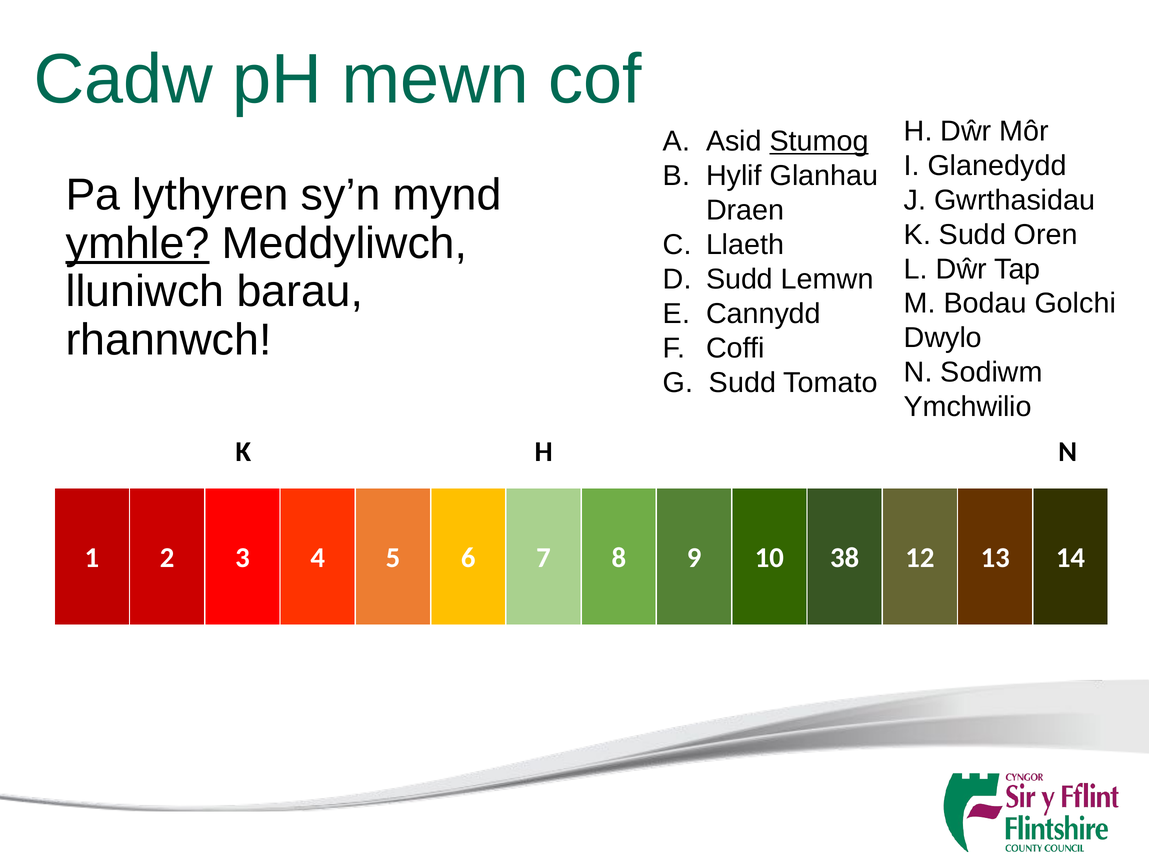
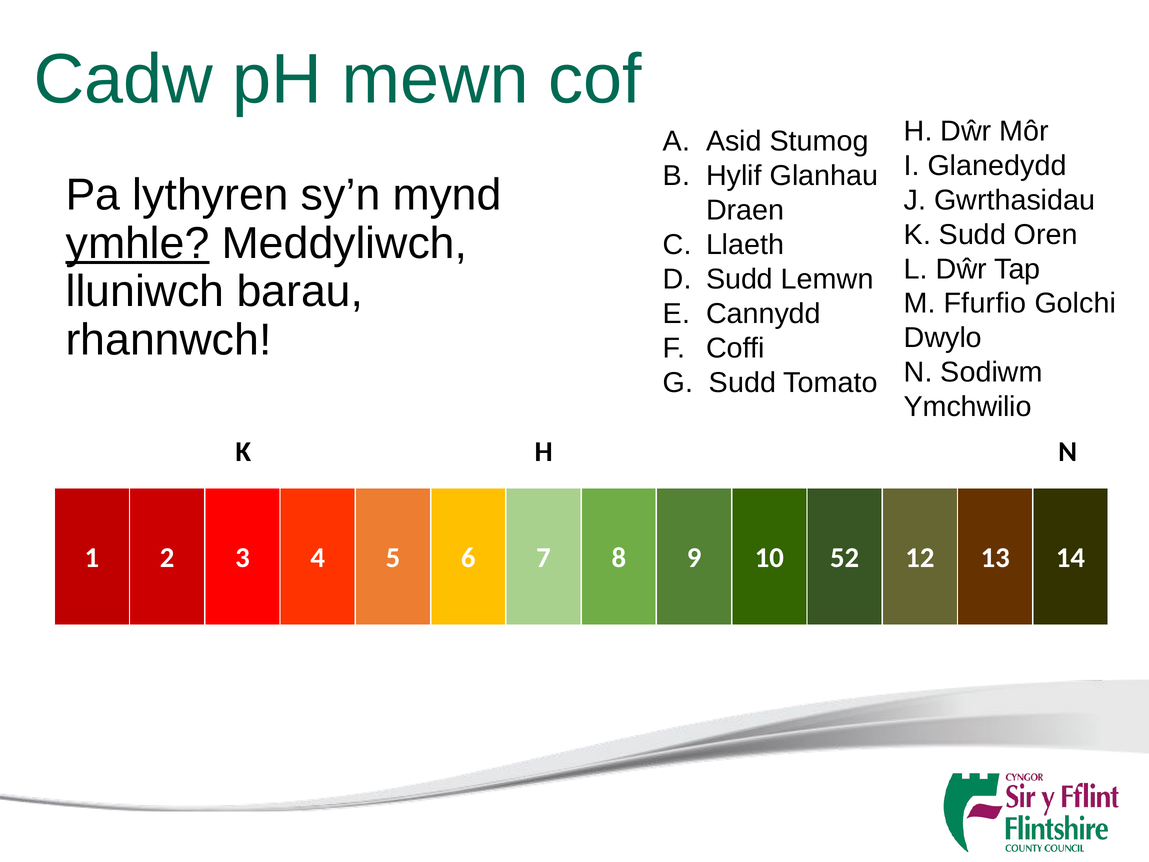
Stumog underline: present -> none
Bodau: Bodau -> Ffurfio
38: 38 -> 52
